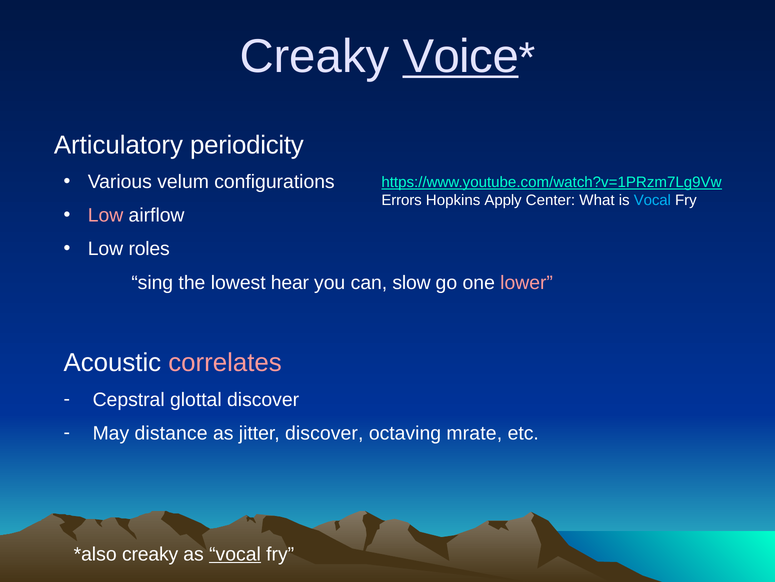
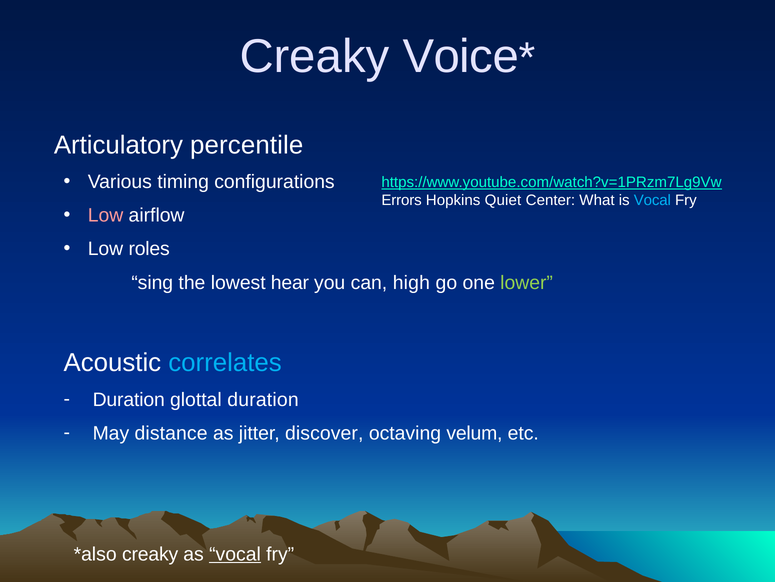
Voice underline: present -> none
periodicity: periodicity -> percentile
velum: velum -> timing
Apply: Apply -> Quiet
slow: slow -> high
lower colour: pink -> light green
correlates colour: pink -> light blue
Cepstral at (129, 399): Cepstral -> Duration
glottal discover: discover -> duration
mrate: mrate -> velum
